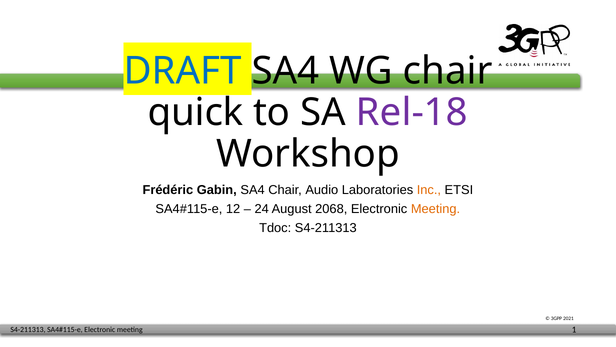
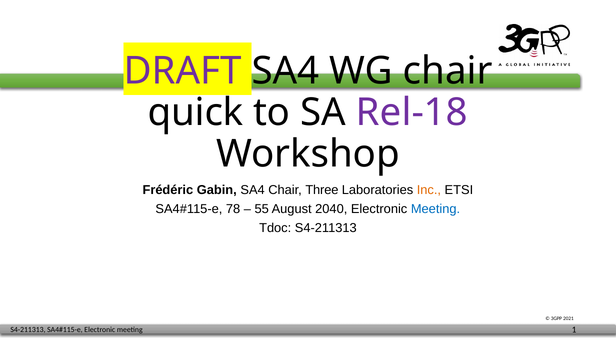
DRAFT colour: blue -> purple
Audio: Audio -> Three
12: 12 -> 78
24: 24 -> 55
2068: 2068 -> 2040
Meeting at (436, 209) colour: orange -> blue
